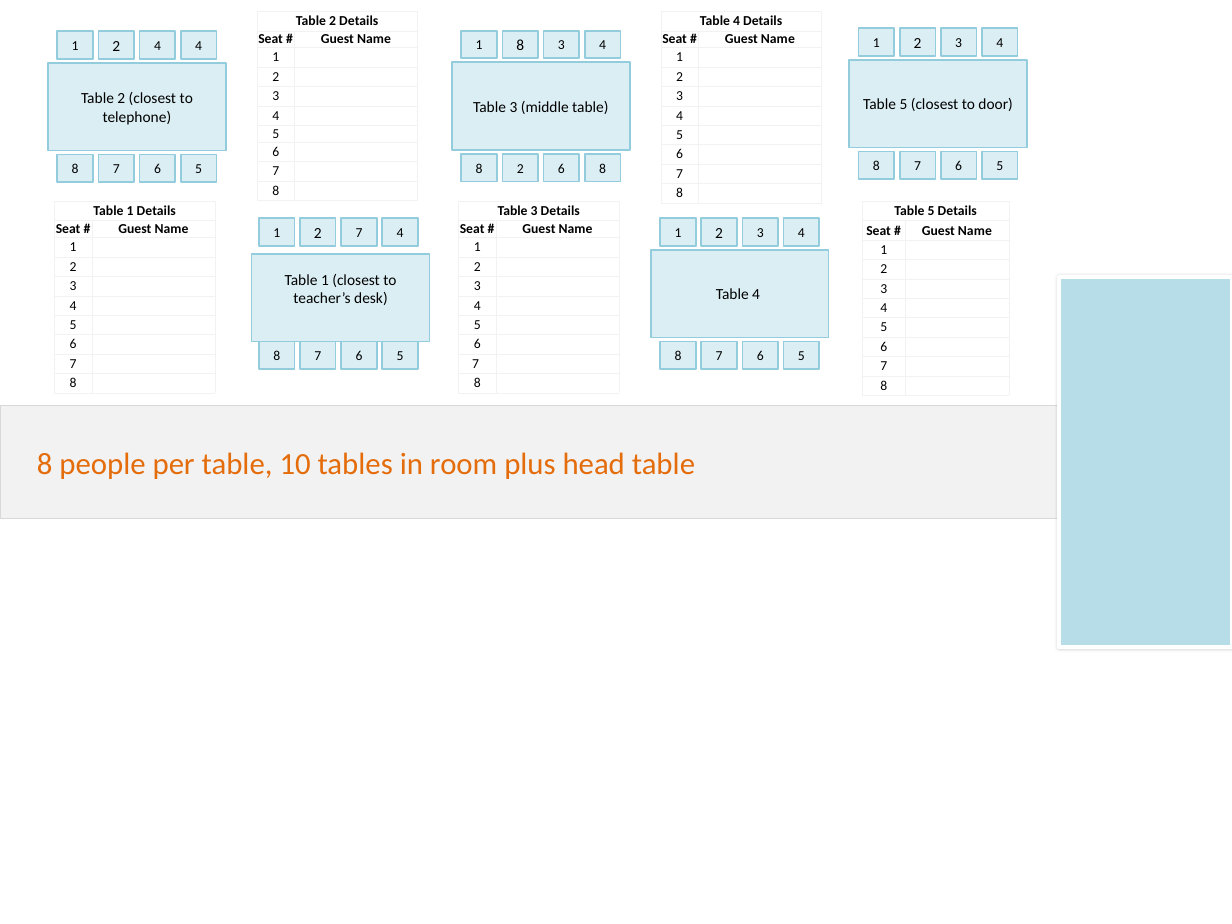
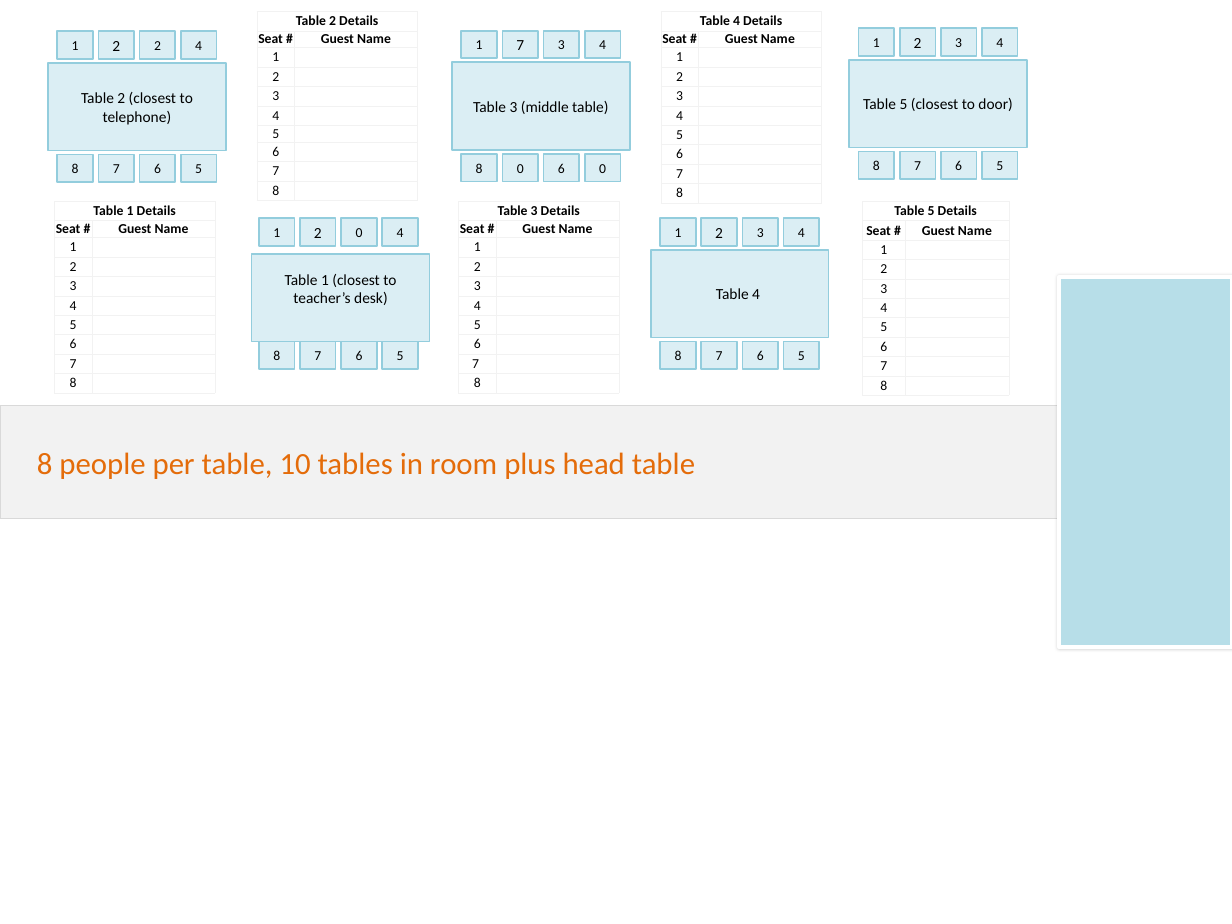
1 8: 8 -> 7
2 4: 4 -> 2
8 2: 2 -> 0
6 8: 8 -> 0
2 7: 7 -> 0
